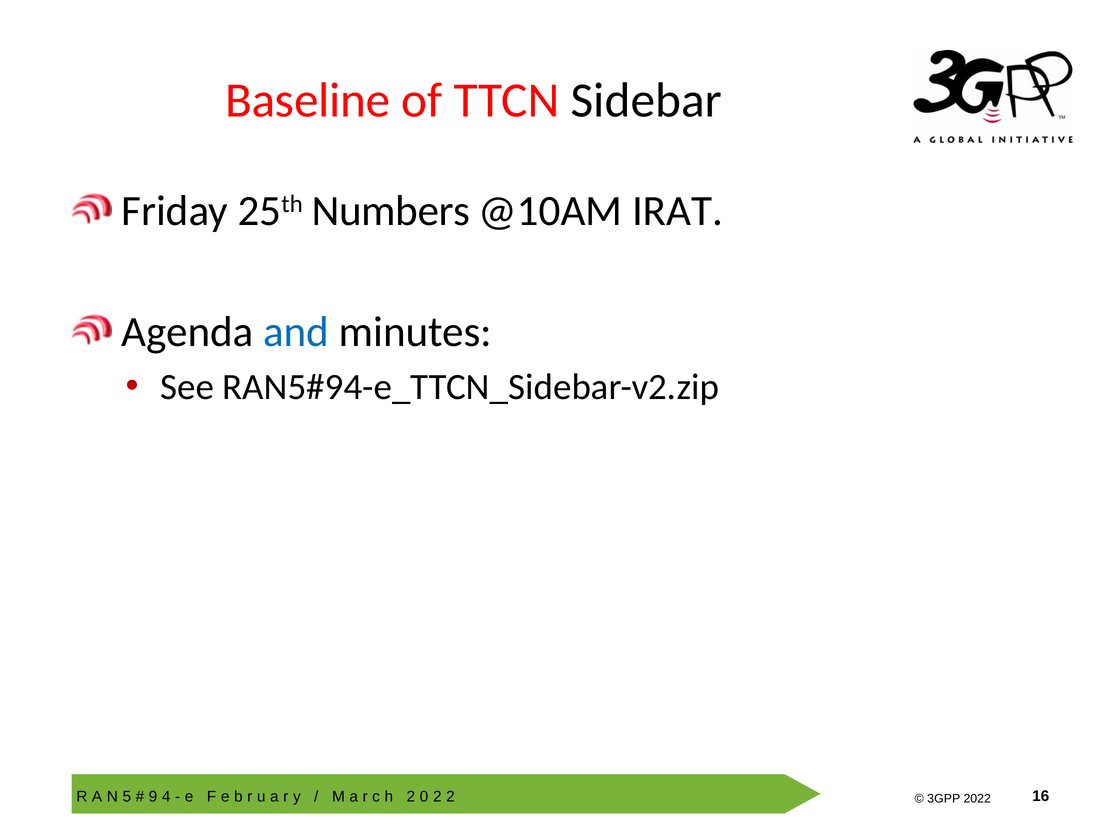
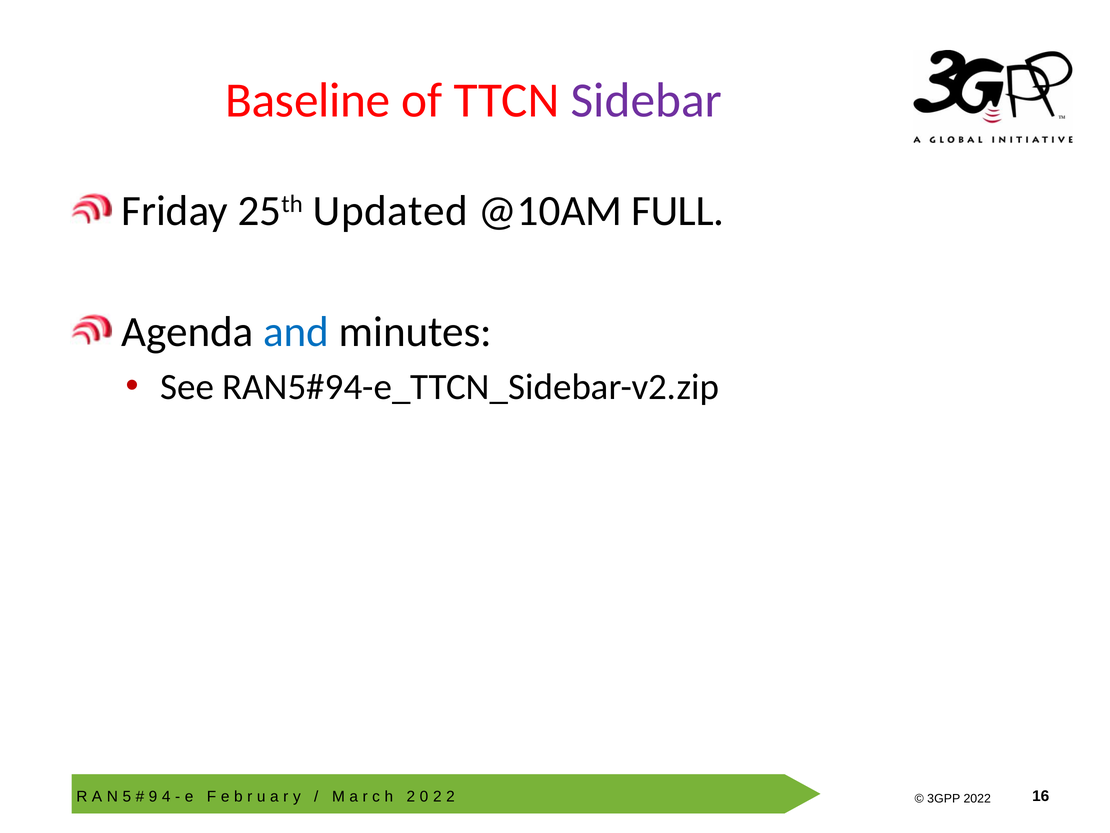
Sidebar colour: black -> purple
Numbers: Numbers -> Updated
IRAT: IRAT -> FULL
